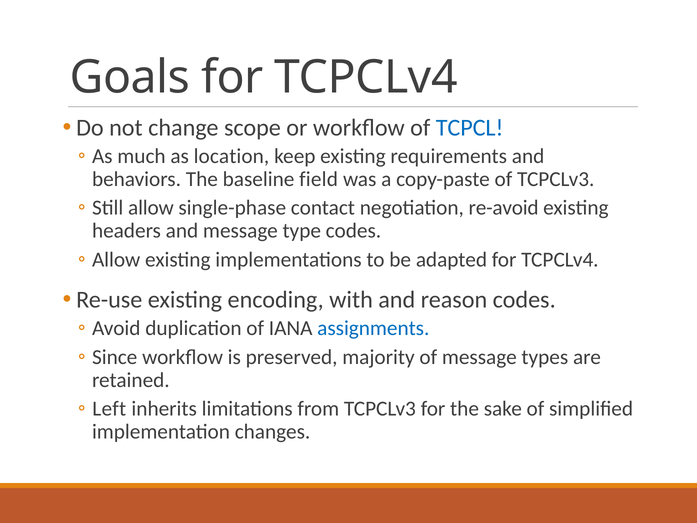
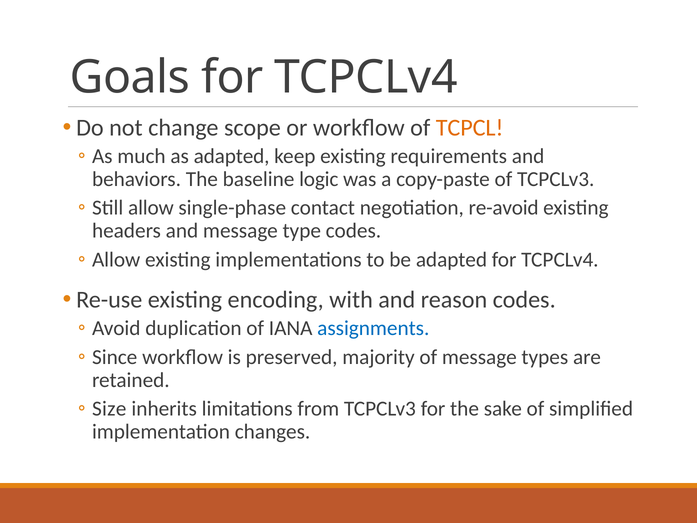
TCPCL colour: blue -> orange
as location: location -> adapted
field: field -> logic
Left: Left -> Size
